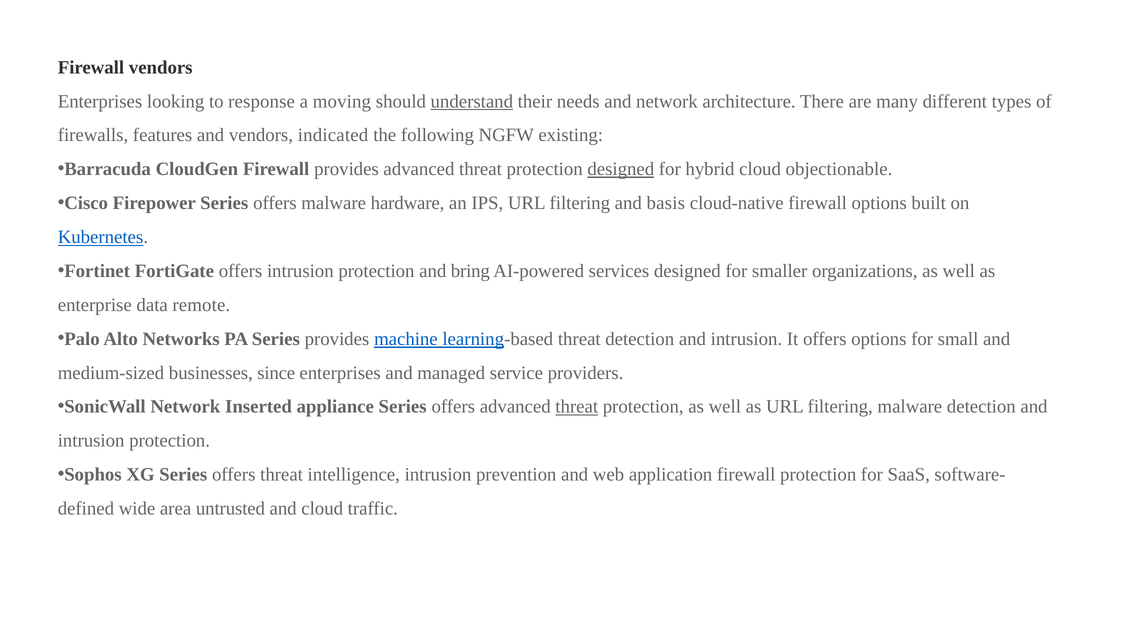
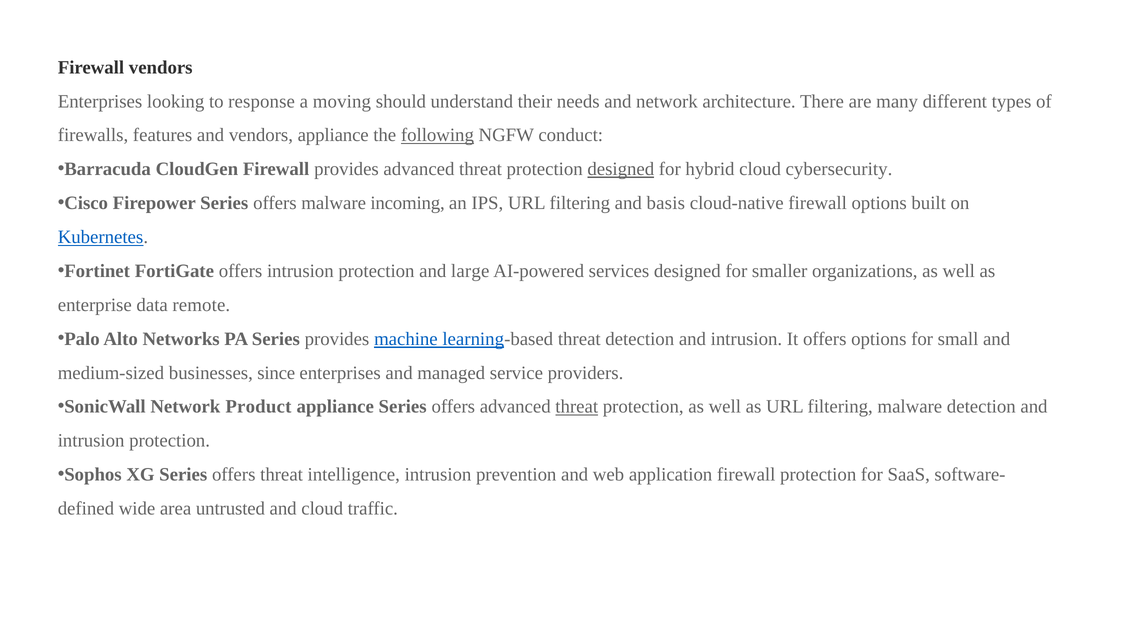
understand underline: present -> none
vendors indicated: indicated -> appliance
following underline: none -> present
existing: existing -> conduct
objectionable: objectionable -> cybersecurity
hardware: hardware -> incoming
bring: bring -> large
Inserted: Inserted -> Product
